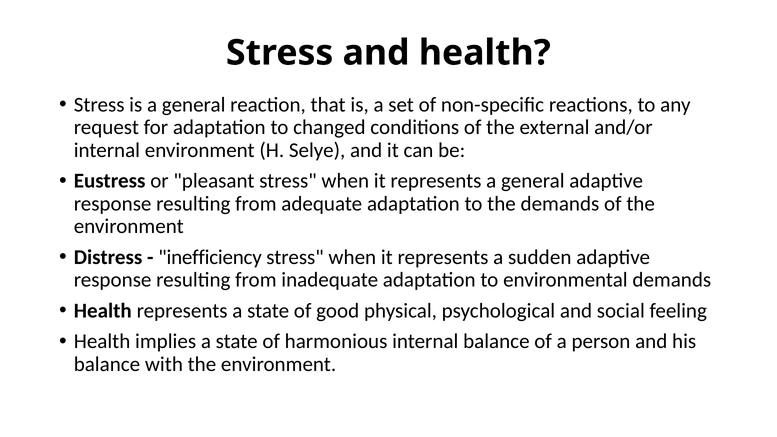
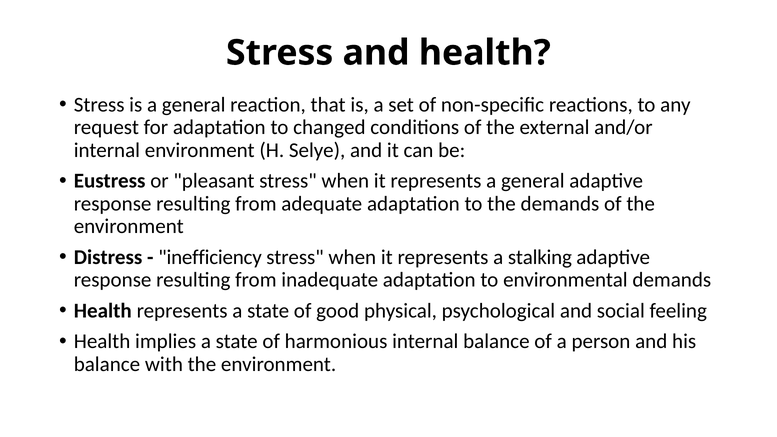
sudden: sudden -> stalking
